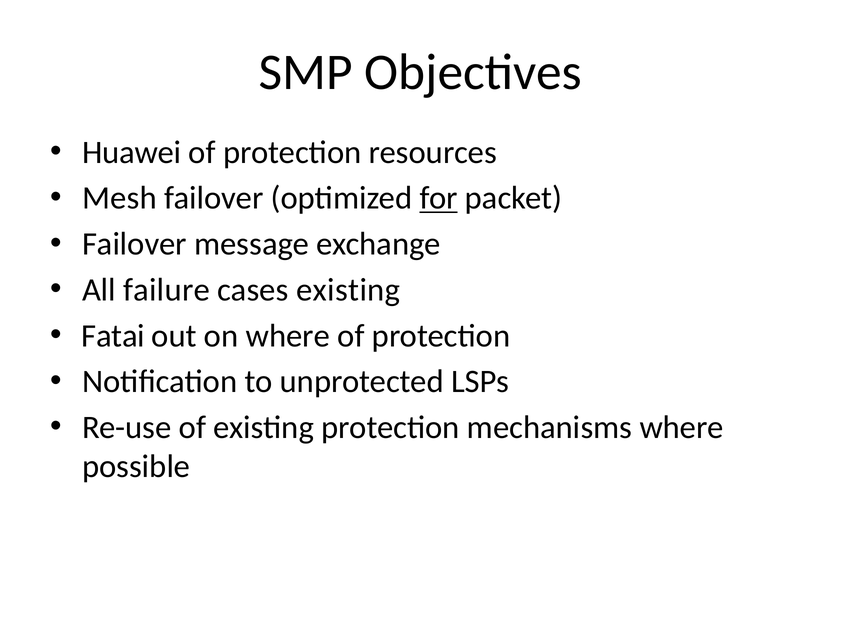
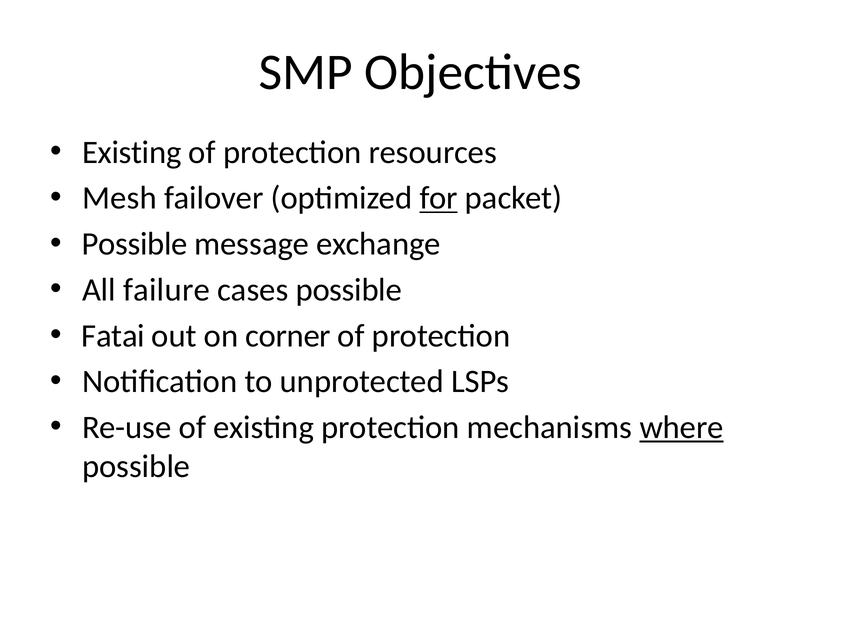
Huawei at (132, 152): Huawei -> Existing
Failover at (134, 244): Failover -> Possible
cases existing: existing -> possible
on where: where -> corner
where at (682, 427) underline: none -> present
